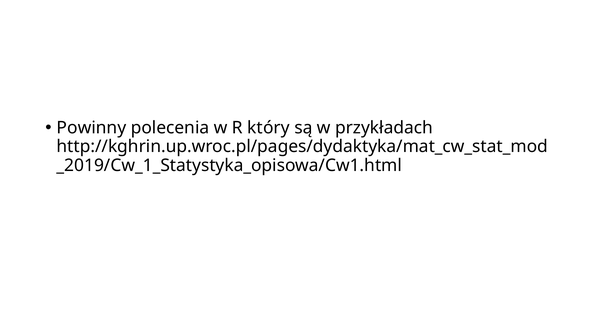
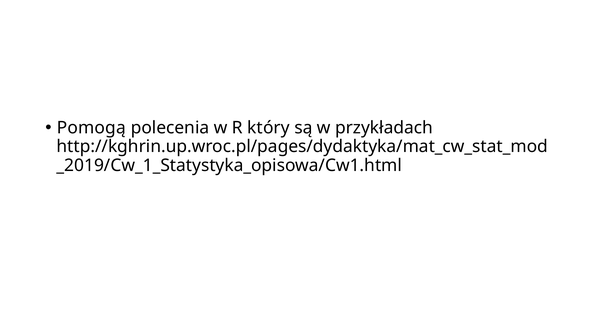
Powinny: Powinny -> Pomogą
